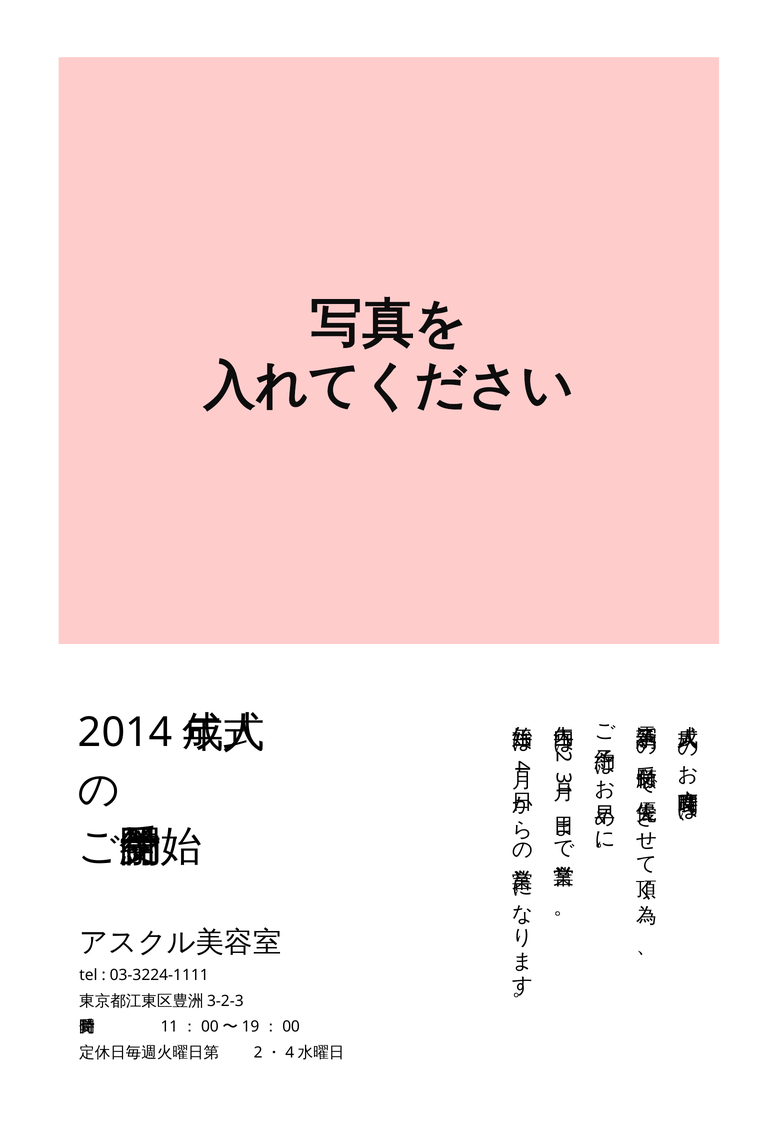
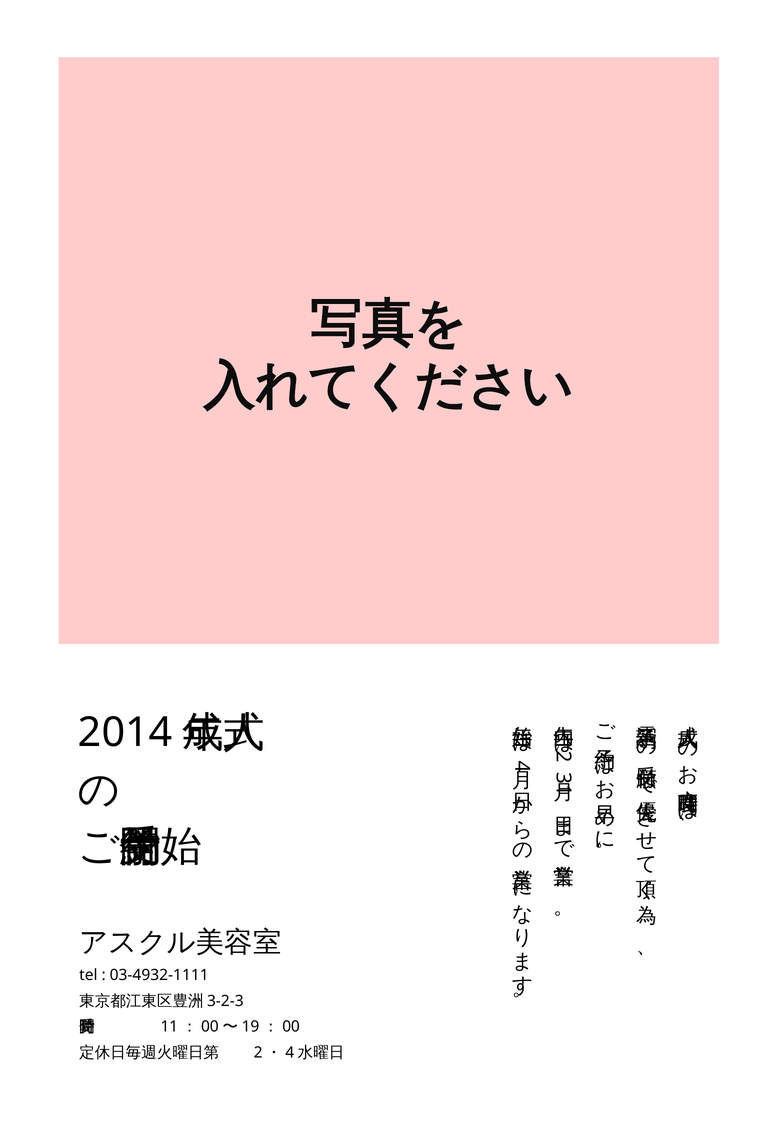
03-3224-1111: 03-3224-1111 -> 03-4932-1111
